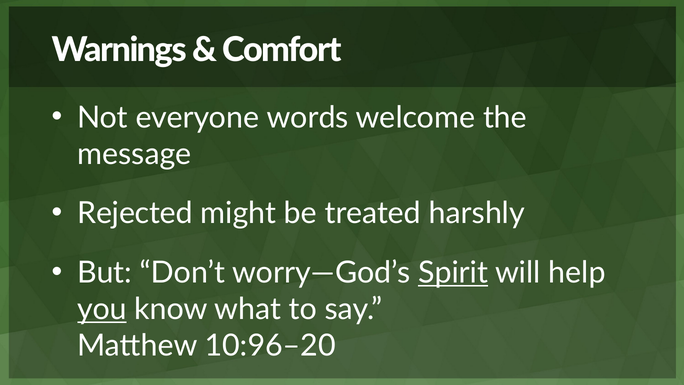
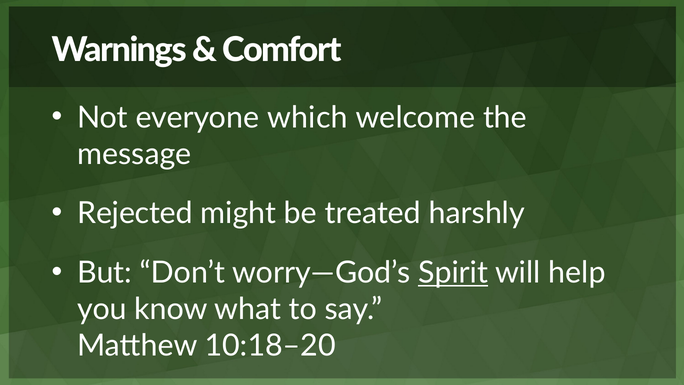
words: words -> which
you underline: present -> none
10:96–20: 10:96–20 -> 10:18–20
